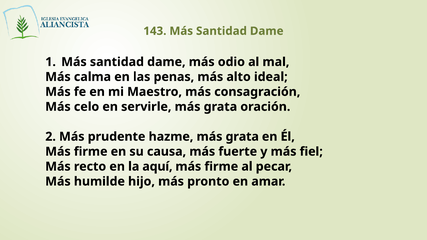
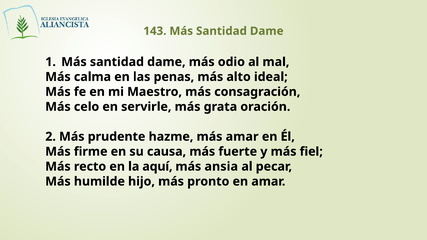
hazme más grata: grata -> amar
firme at (221, 167): firme -> ansia
